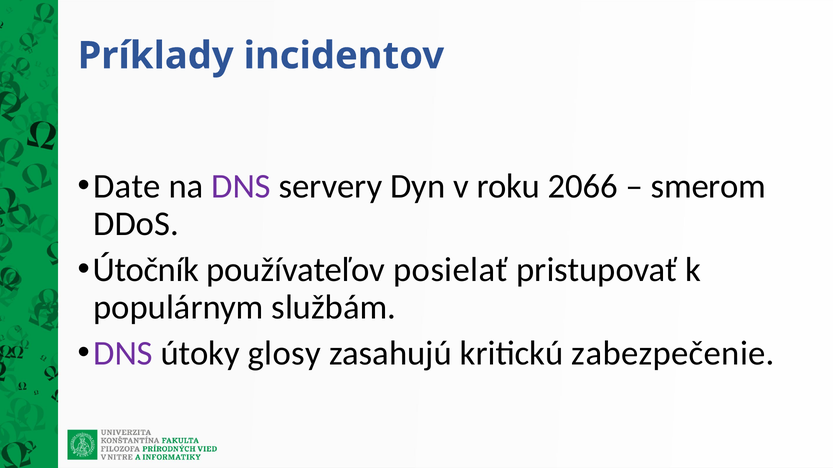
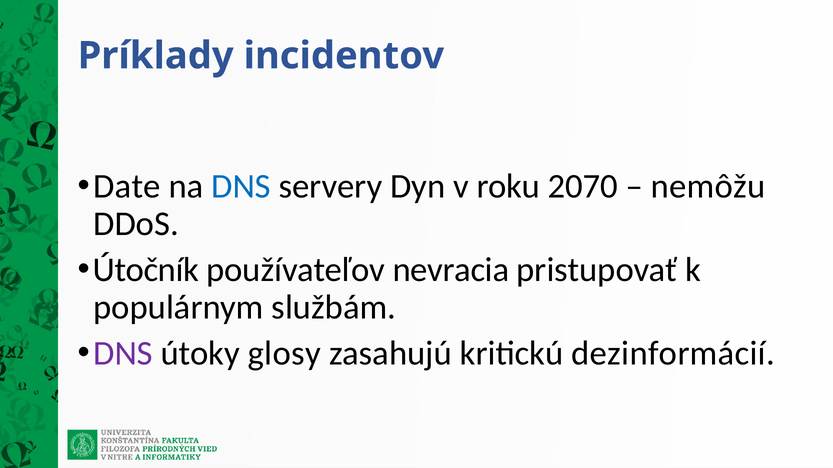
DNS at (241, 186) colour: purple -> blue
2066: 2066 -> 2070
smerom: smerom -> nemôžu
posielať: posielať -> nevracia
zabezpečenie: zabezpečenie -> dezinformácií
